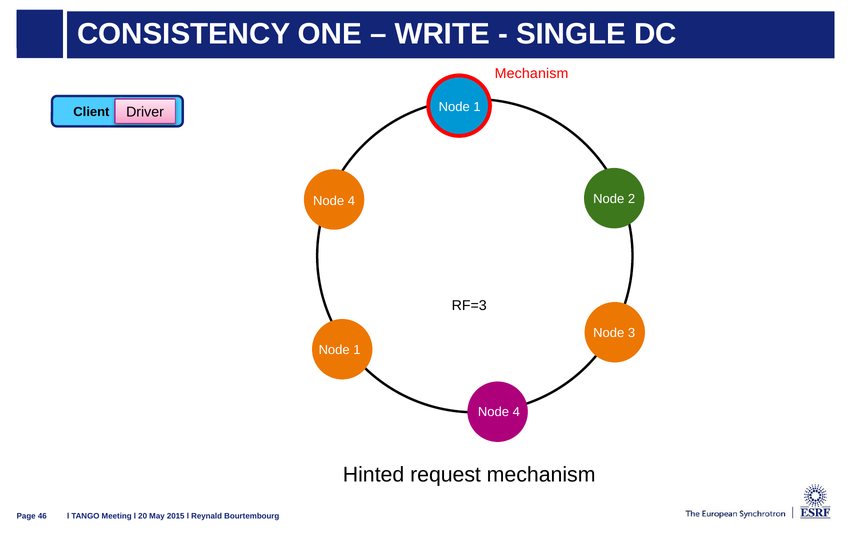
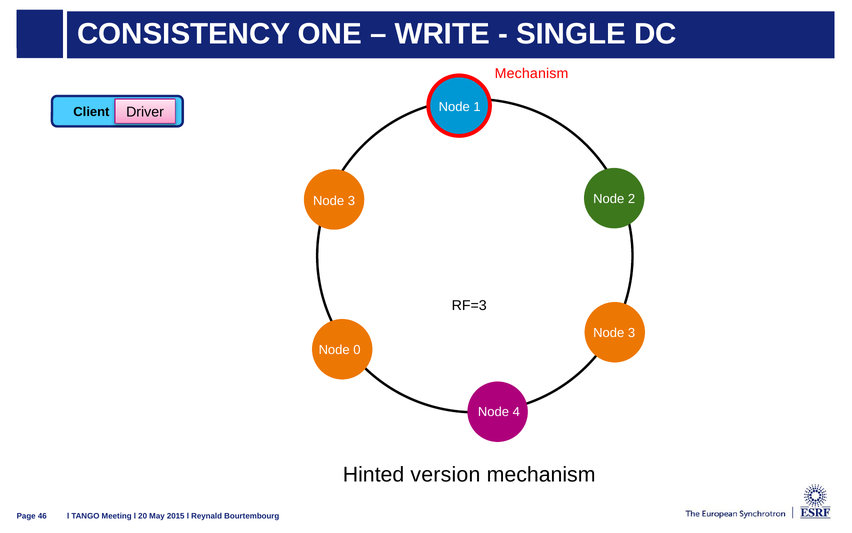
4 at (351, 201): 4 -> 3
1 at (357, 350): 1 -> 0
request: request -> version
